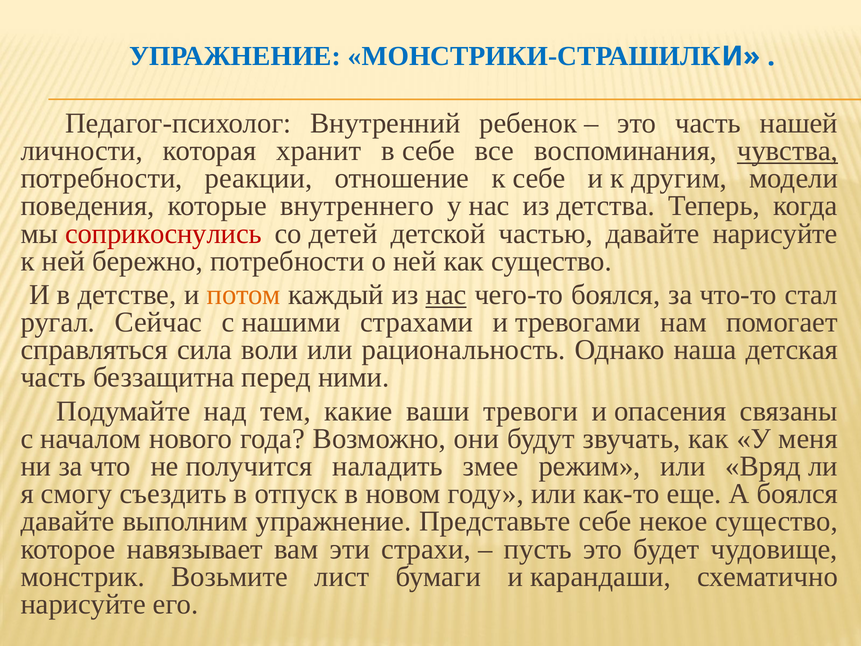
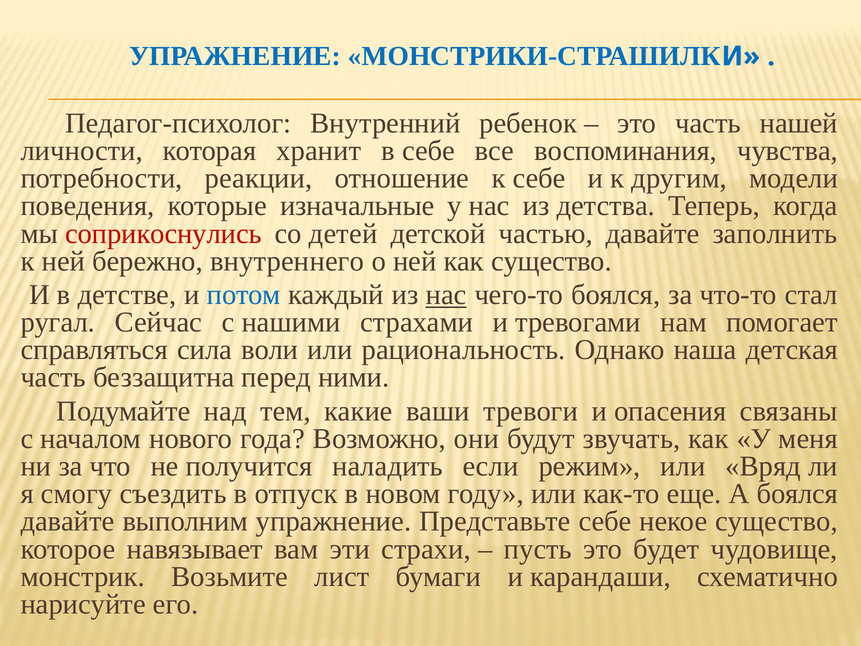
чувства underline: present -> none
внутреннего: внутреннего -> изначальные
давайте нарисуйте: нарисуйте -> заполнить
бережно потребности: потребности -> внутреннего
потом colour: orange -> blue
змее: змее -> если
